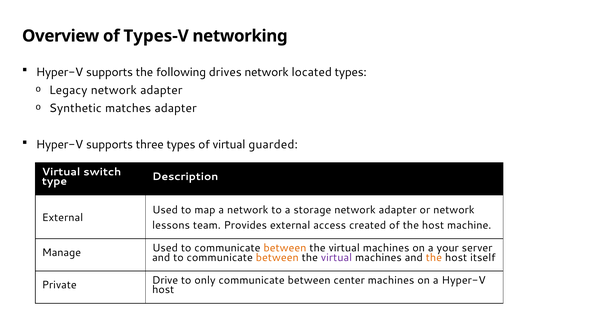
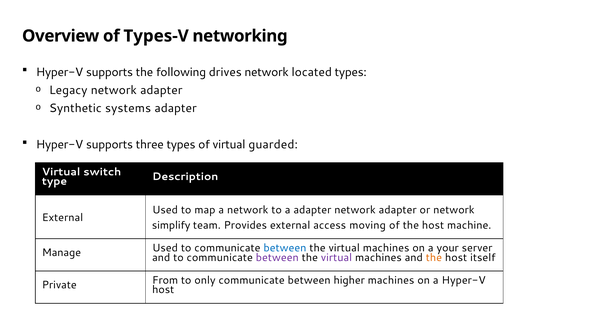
matches: matches -> systems
a storage: storage -> adapter
lessons: lessons -> simplify
created: created -> moving
between at (285, 248) colour: orange -> blue
between at (277, 257) colour: orange -> purple
Drive: Drive -> From
center: center -> higher
